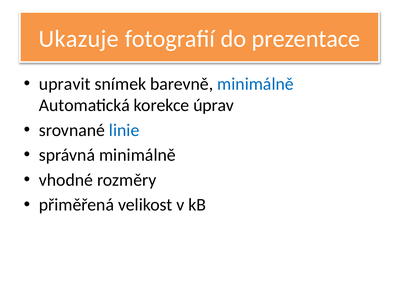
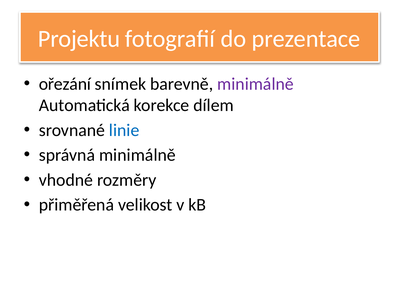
Ukazuje: Ukazuje -> Projektu
upravit: upravit -> ořezání
minimálně at (255, 84) colour: blue -> purple
úprav: úprav -> dílem
